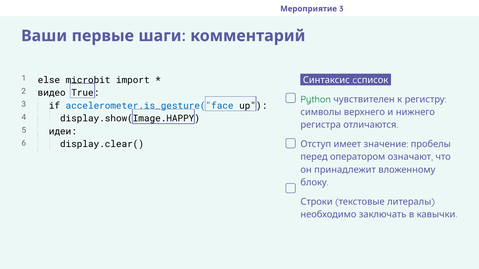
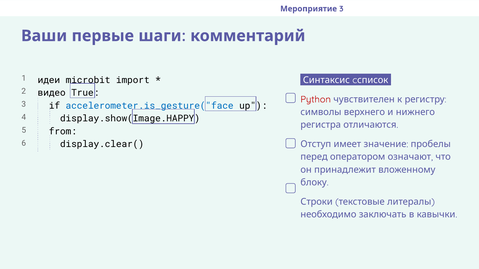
else: else -> идеи
Python colour: green -> red
идеи: идеи -> from
